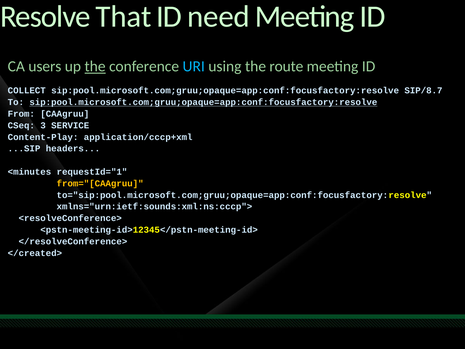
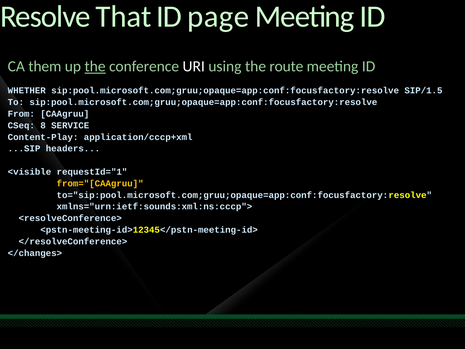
need: need -> page
users: users -> them
URI colour: light blue -> white
COLLECT: COLLECT -> WHETHER
SIP/8.7: SIP/8.7 -> SIP/1.5
sip:pool.microsoft.com;gruu;opaque=app:conf:focusfactory:resolve at (203, 102) underline: present -> none
3: 3 -> 8
<minutes: <minutes -> <visible
</created>: </created> -> </changes>
